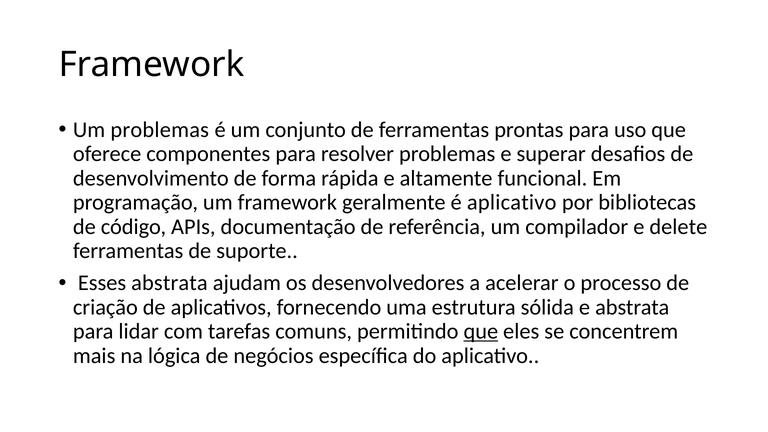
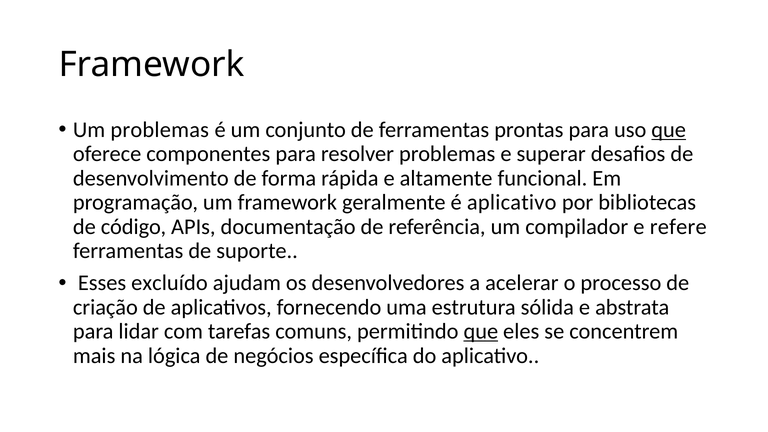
que at (669, 130) underline: none -> present
delete: delete -> refere
Esses abstrata: abstrata -> excluído
